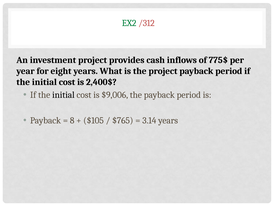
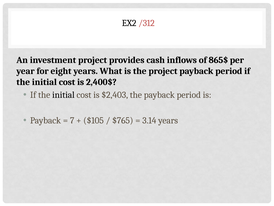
EX2 colour: green -> black
775$: 775$ -> 865$
$9,006: $9,006 -> $2,403
8: 8 -> 7
